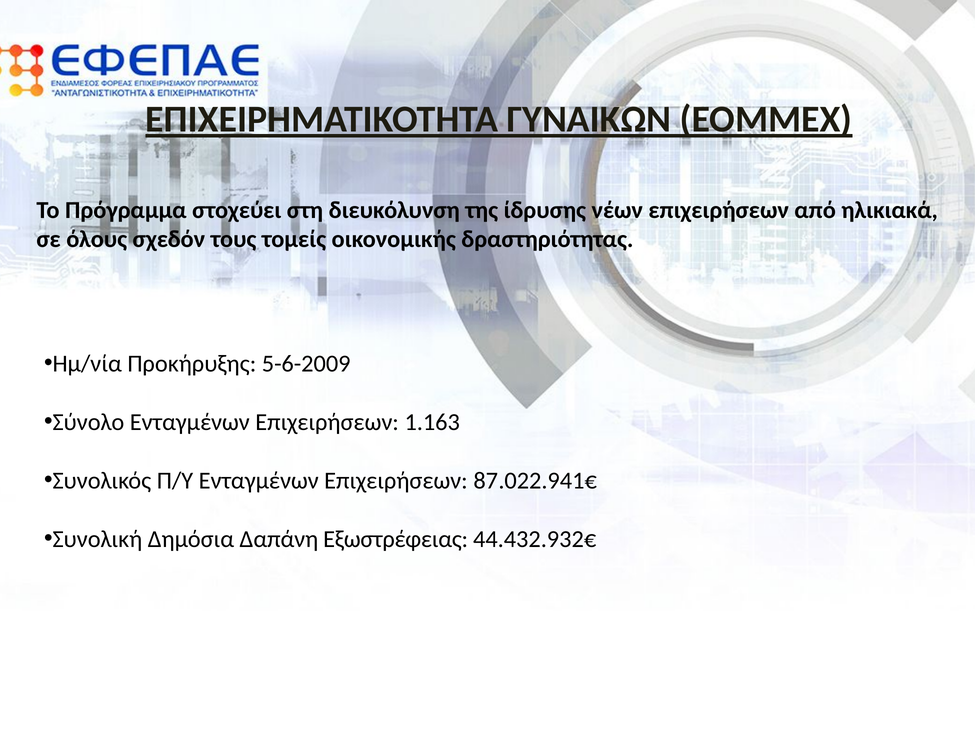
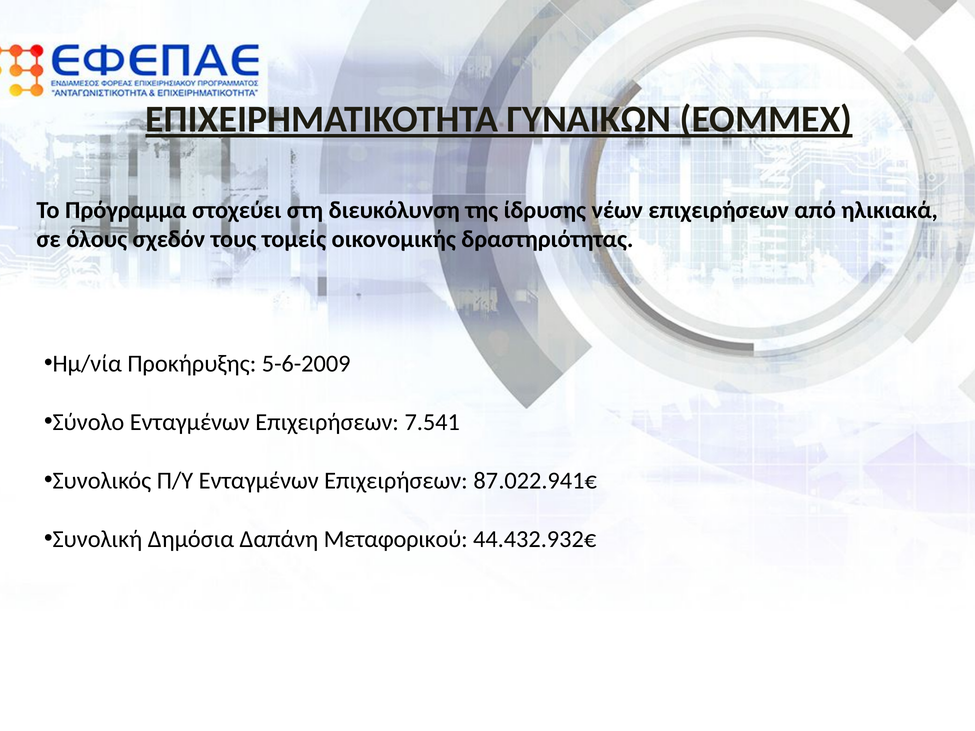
1.163: 1.163 -> 7.541
Εξωστρέφειας: Εξωστρέφειας -> Μεταφορικού
